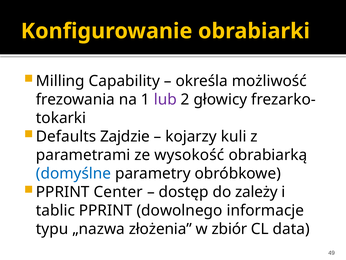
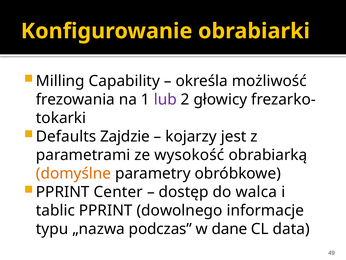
kuli: kuli -> jest
domyślne colour: blue -> orange
zależy: zależy -> walca
złożenia: złożenia -> podczas
zbiór: zbiór -> dane
